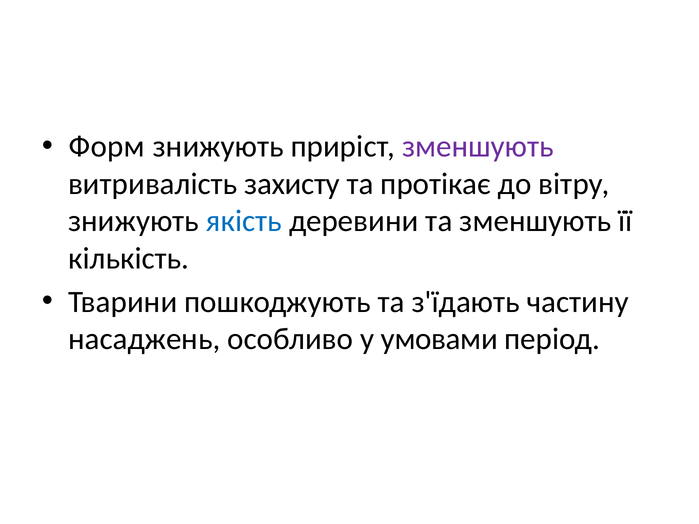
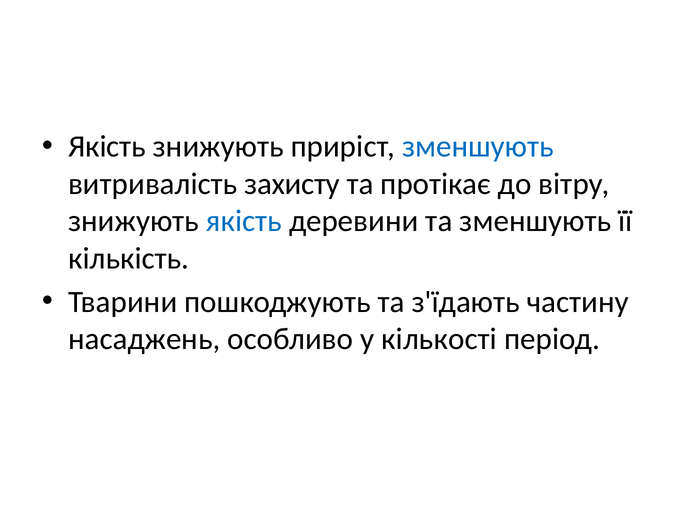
Форм at (107, 147): Форм -> Якість
зменшують at (478, 147) colour: purple -> blue
умовами: умовами -> кількості
